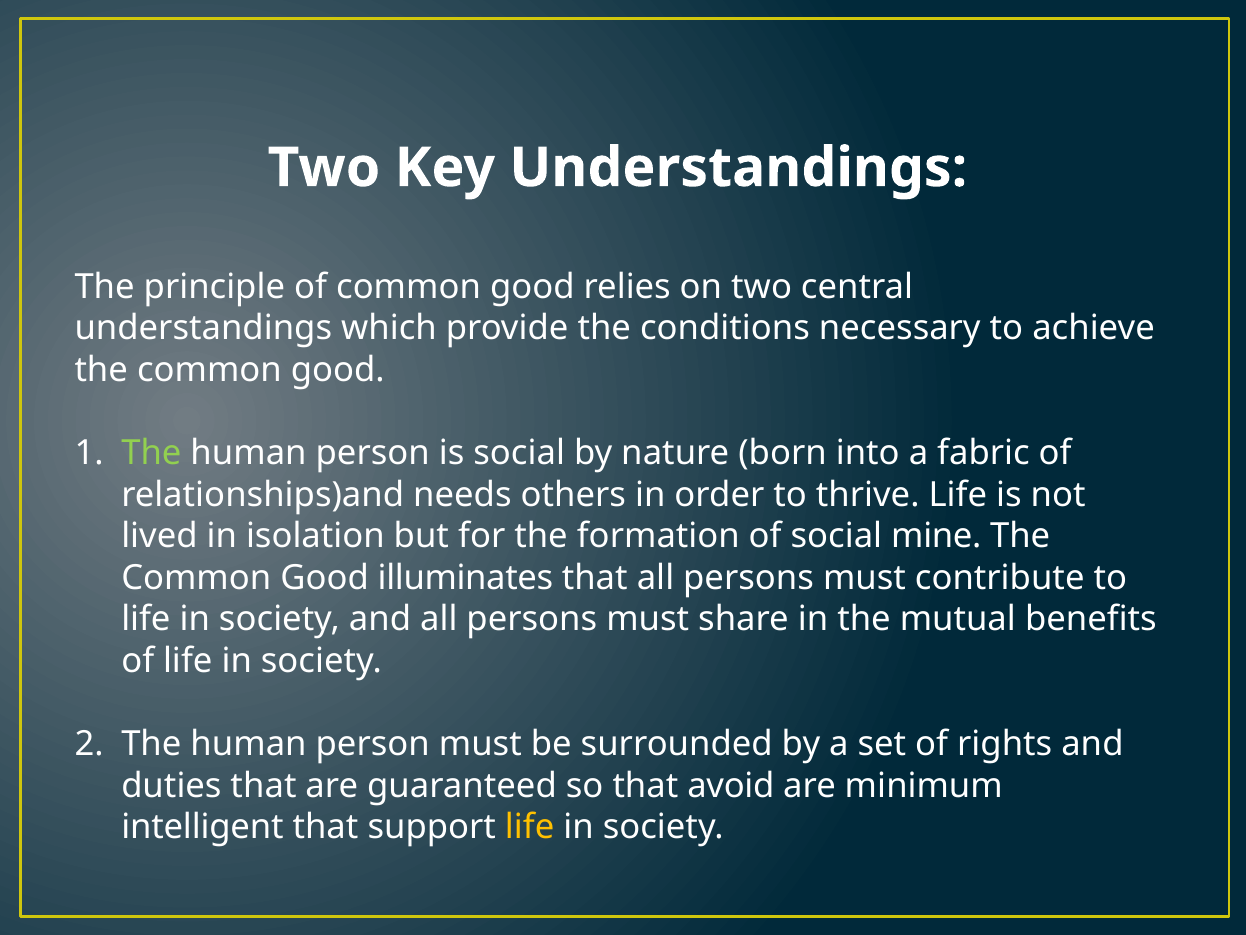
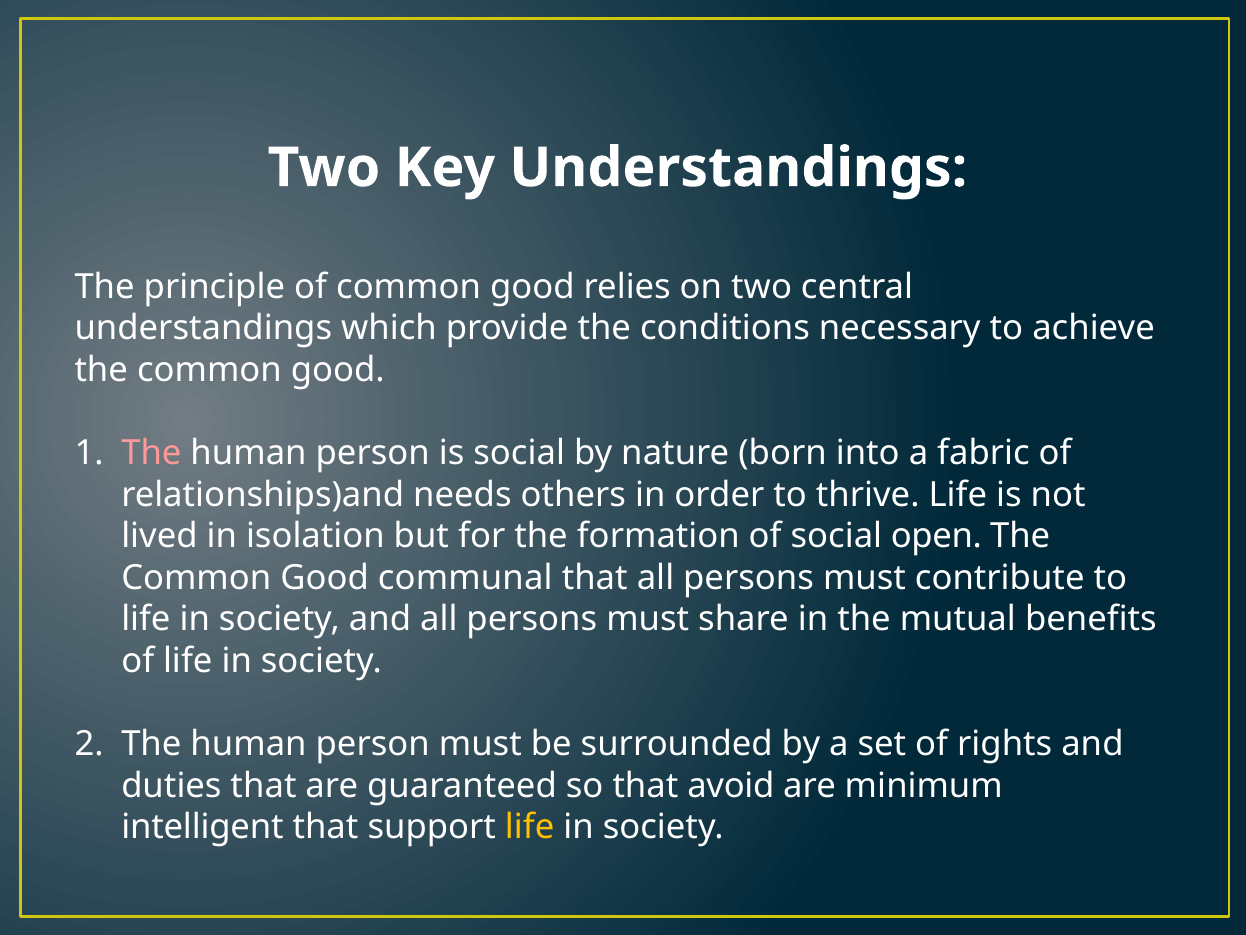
The at (151, 453) colour: light green -> pink
mine: mine -> open
illuminates: illuminates -> communal
